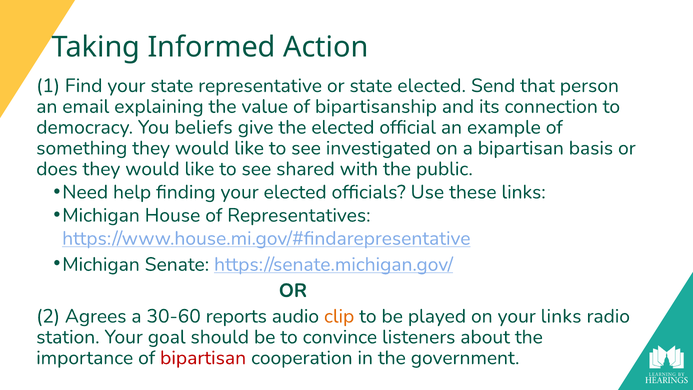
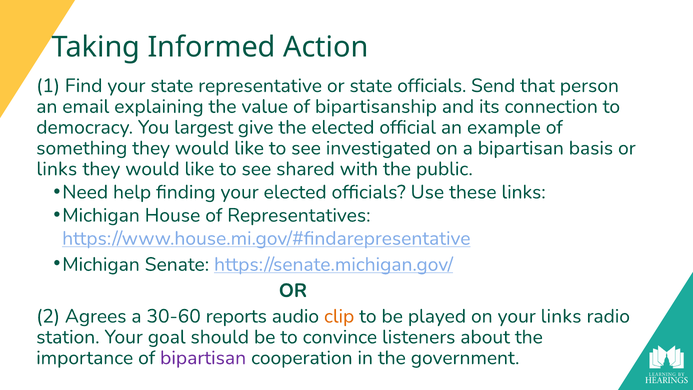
state elected: elected -> officials
beliefs: beliefs -> largest
does at (57, 169): does -> links
bipartisan at (203, 358) colour: red -> purple
